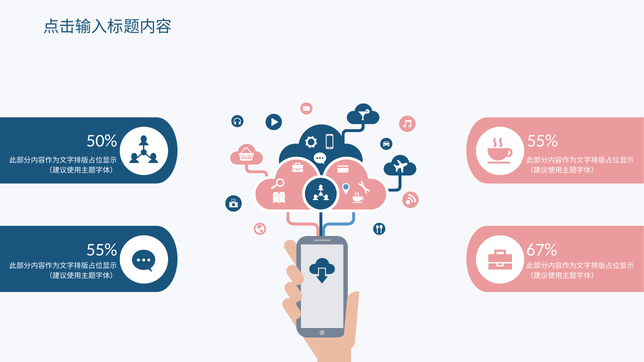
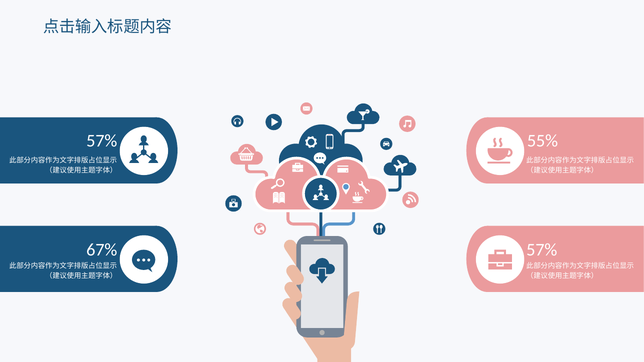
50% at (102, 141): 50% -> 57%
55% at (102, 250): 55% -> 67%
67% at (542, 250): 67% -> 57%
